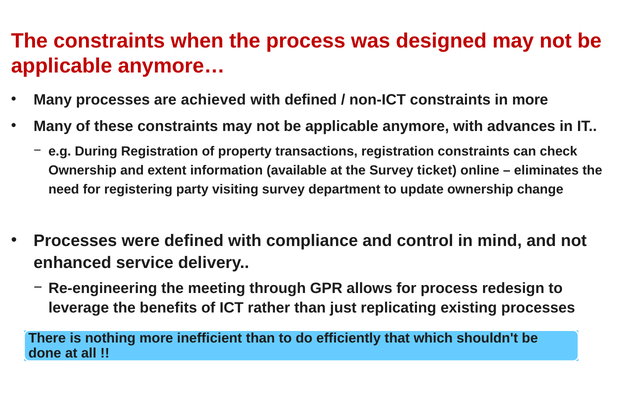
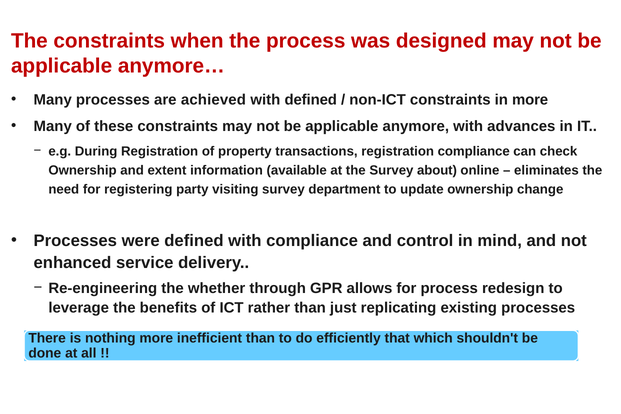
registration constraints: constraints -> compliance
ticket: ticket -> about
meeting: meeting -> whether
